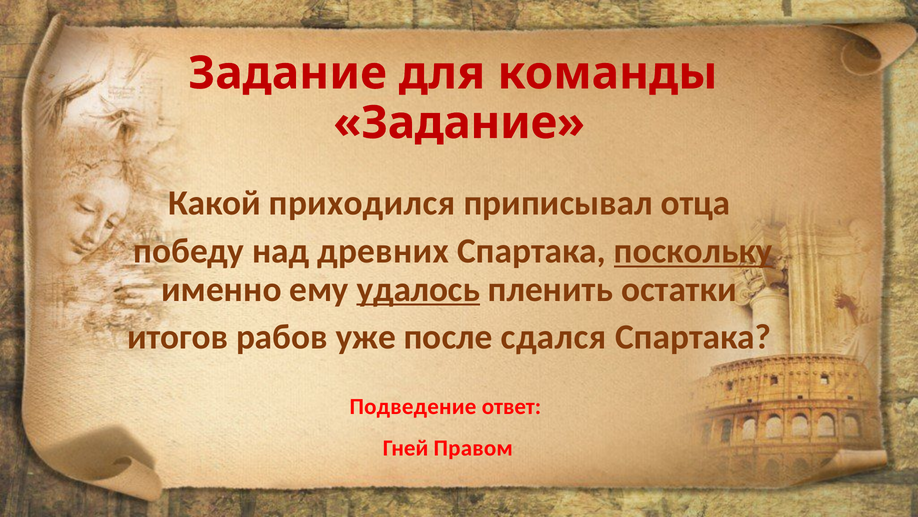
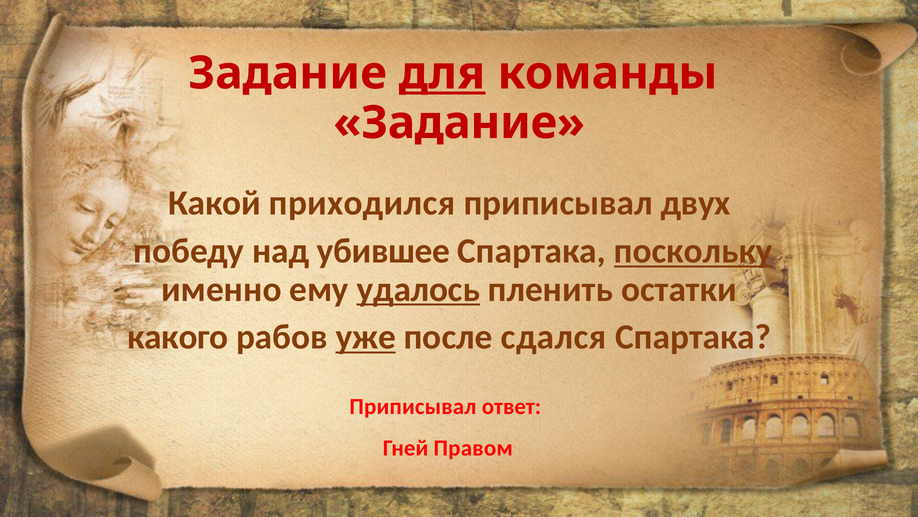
для underline: none -> present
отца: отца -> двух
древних: древних -> убившее
итогов: итогов -> какого
уже underline: none -> present
Подведение at (413, 406): Подведение -> Приписывал
